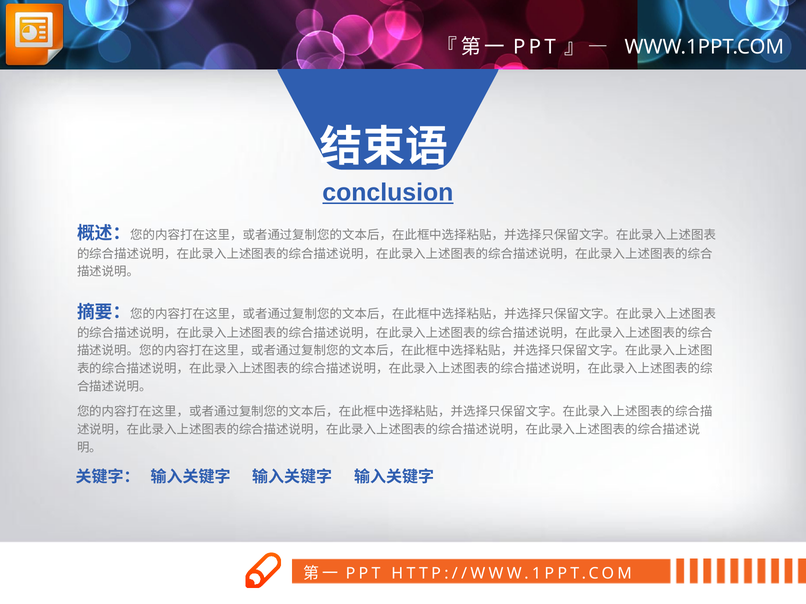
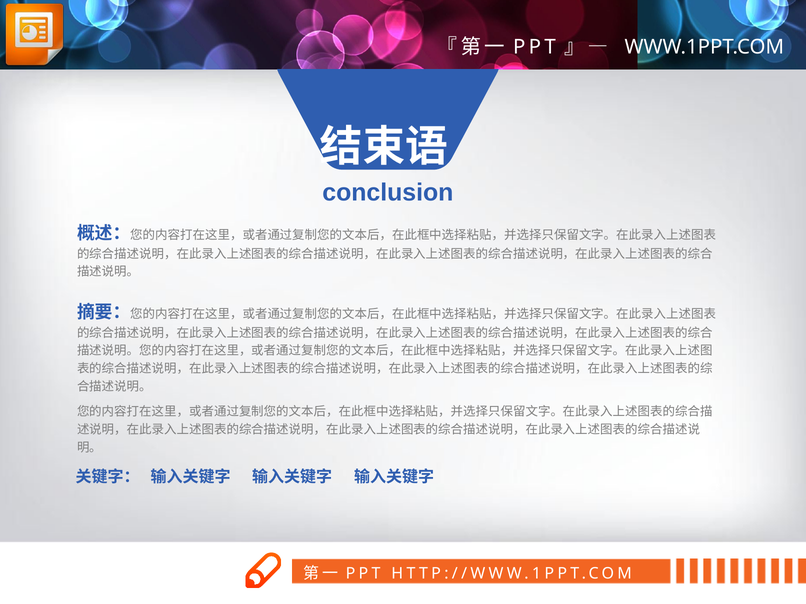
conclusion underline: present -> none
